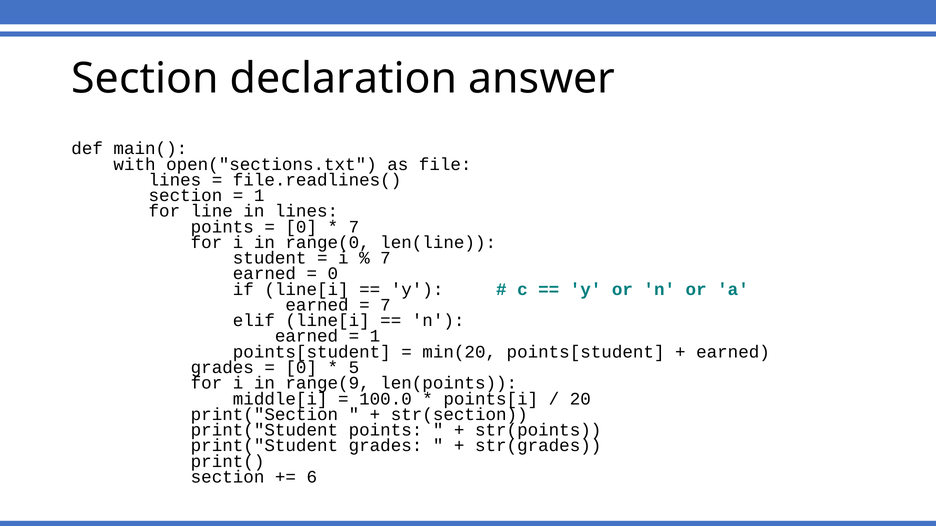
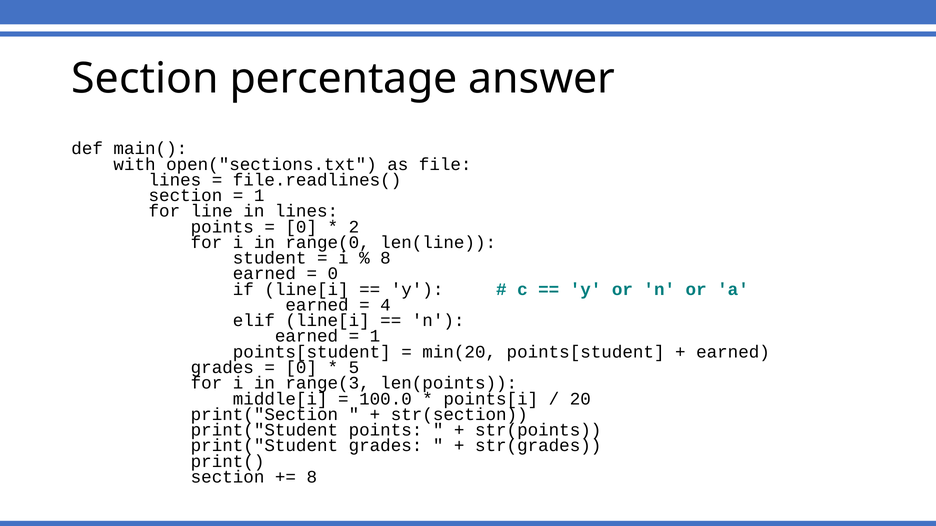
declaration: declaration -> percentage
7 at (354, 227): 7 -> 2
7 at (386, 258): 7 -> 8
7 at (386, 305): 7 -> 4
range(9: range(9 -> range(3
6 at (312, 477): 6 -> 8
